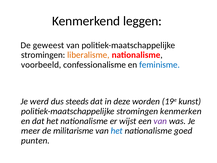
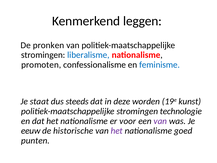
geweest: geweest -> pronken
liberalisme colour: orange -> blue
voorbeeld: voorbeeld -> promoten
werd: werd -> staat
kenmerken: kenmerken -> technologie
wijst: wijst -> voor
meer: meer -> eeuw
militarisme: militarisme -> historische
het at (117, 131) colour: blue -> purple
